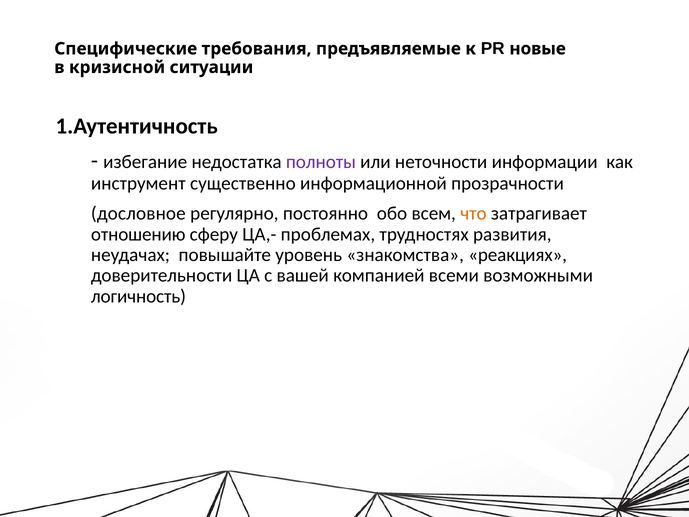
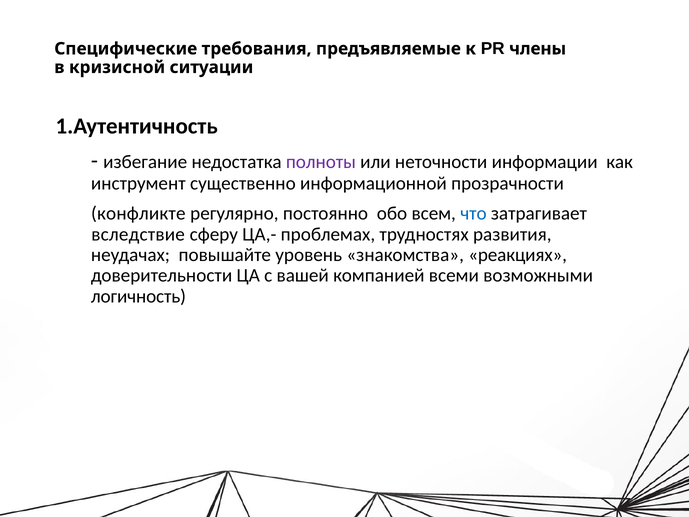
новые: новые -> члены
дословное: дословное -> конфликте
что colour: orange -> blue
отношению: отношению -> вследствие
